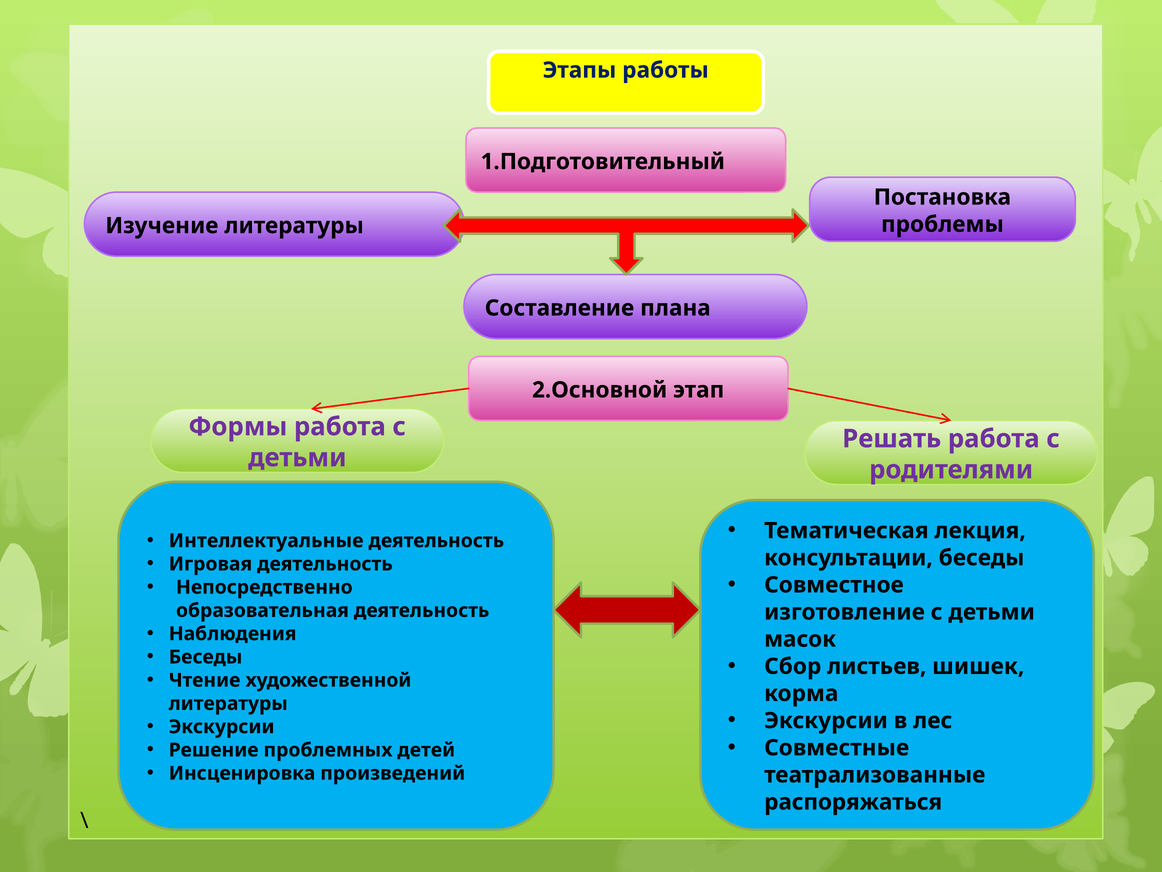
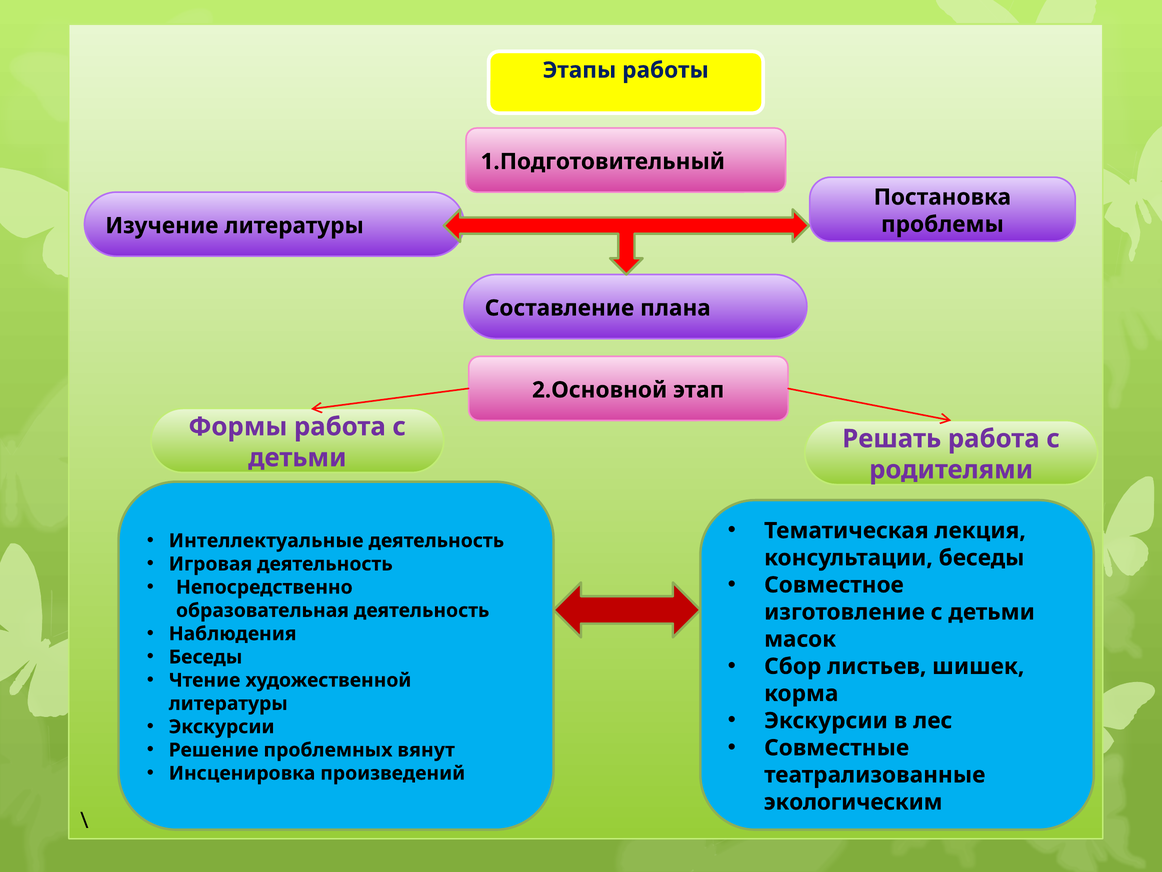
детей: детей -> вянут
распоряжаться: распоряжаться -> экологическим
